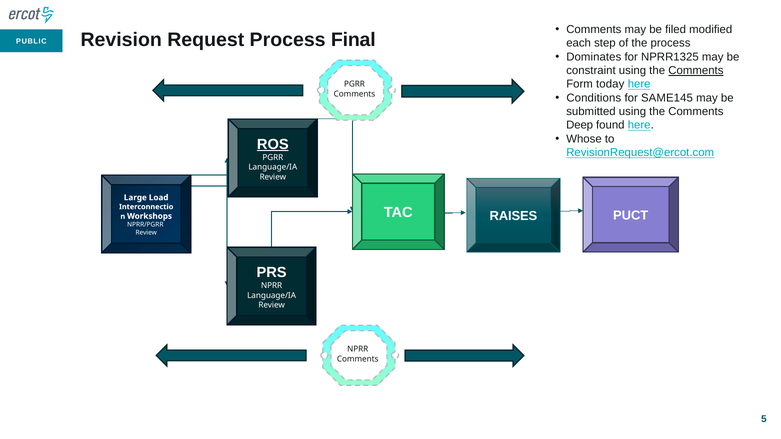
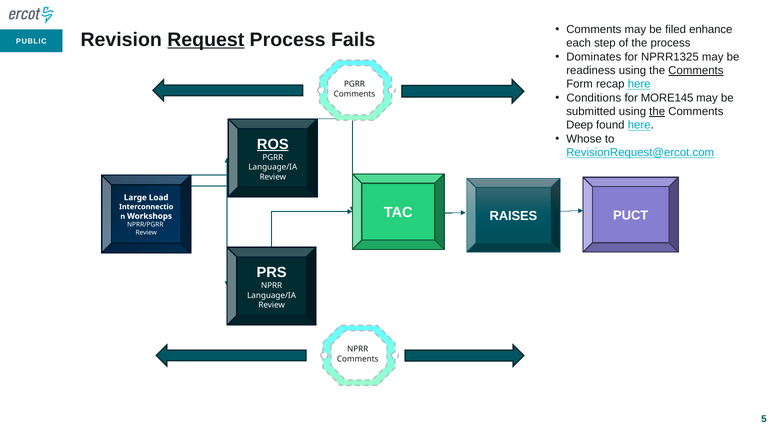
modified: modified -> enhance
Request underline: none -> present
Final: Final -> Fails
constraint: constraint -> readiness
today: today -> recap
SAME145: SAME145 -> MORE145
the at (657, 112) underline: none -> present
